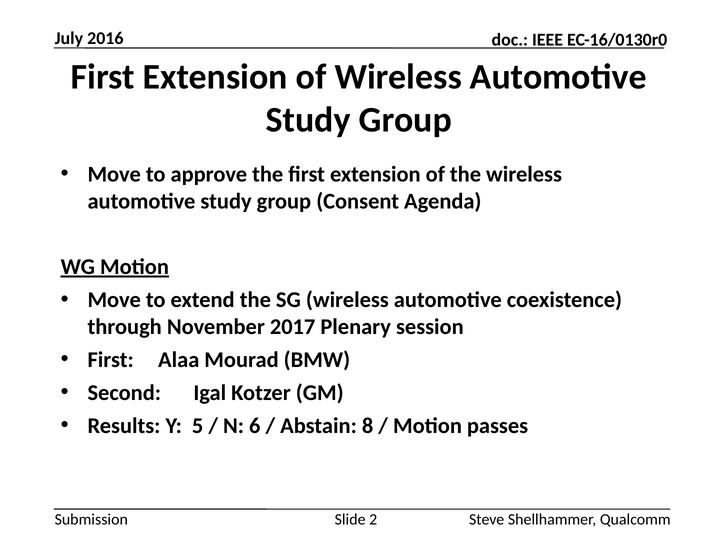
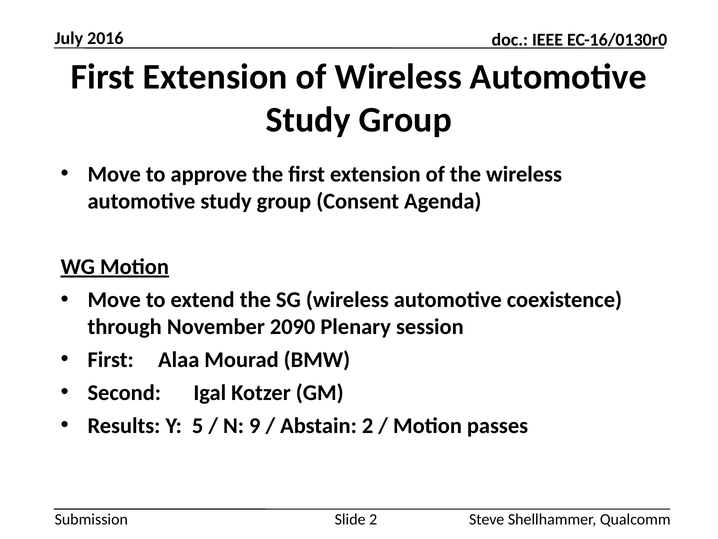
2017: 2017 -> 2090
6: 6 -> 9
Abstain 8: 8 -> 2
